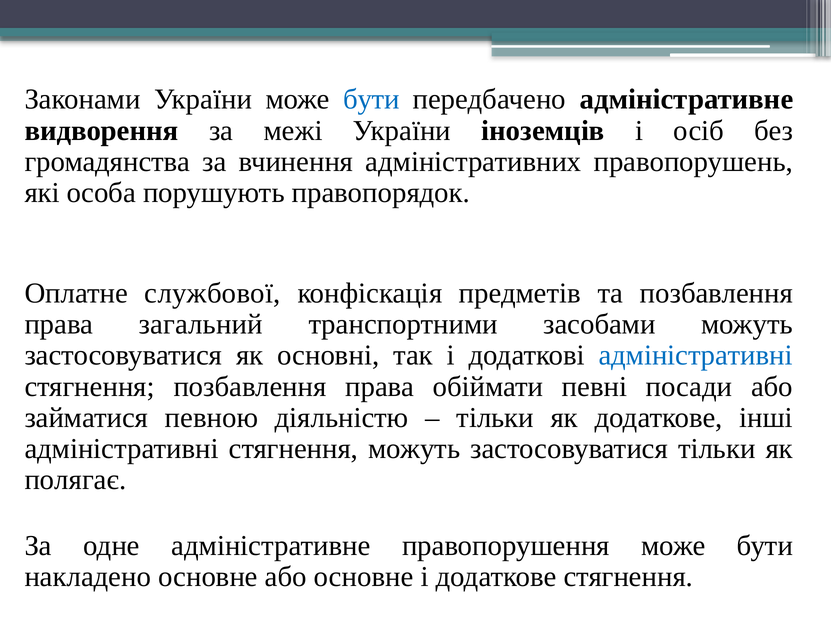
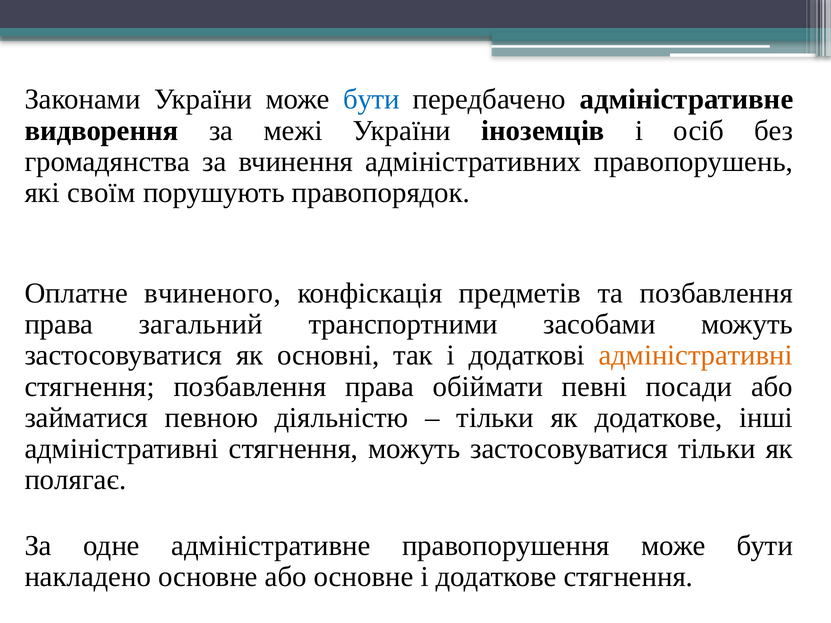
особа: особа -> своїм
службової: службової -> вчиненого
адміністративні at (696, 356) colour: blue -> orange
